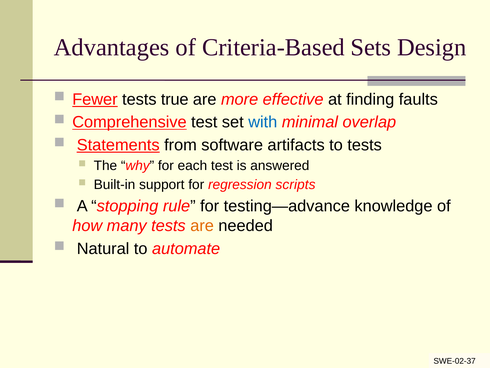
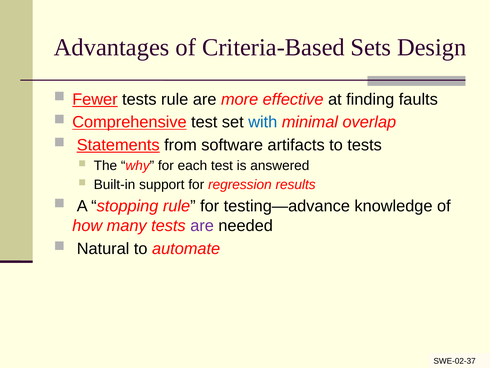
tests true: true -> rule
scripts: scripts -> results
are at (202, 225) colour: orange -> purple
